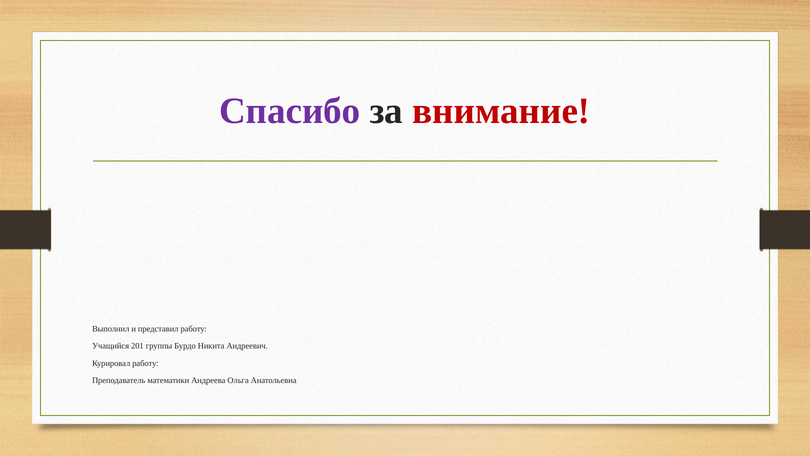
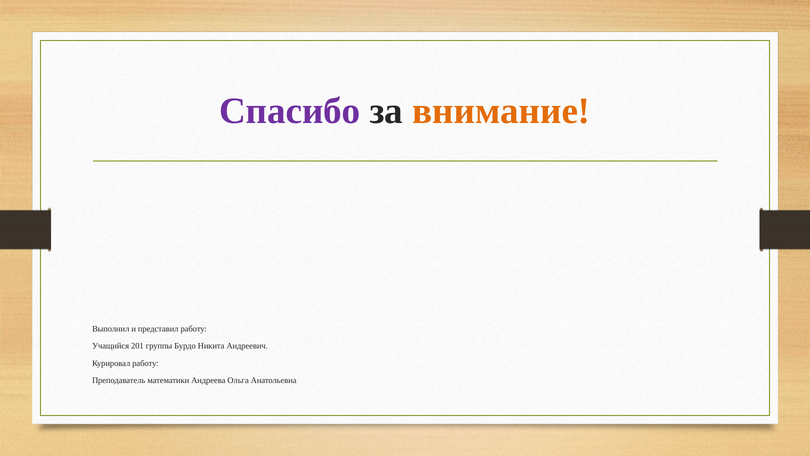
внимание colour: red -> orange
